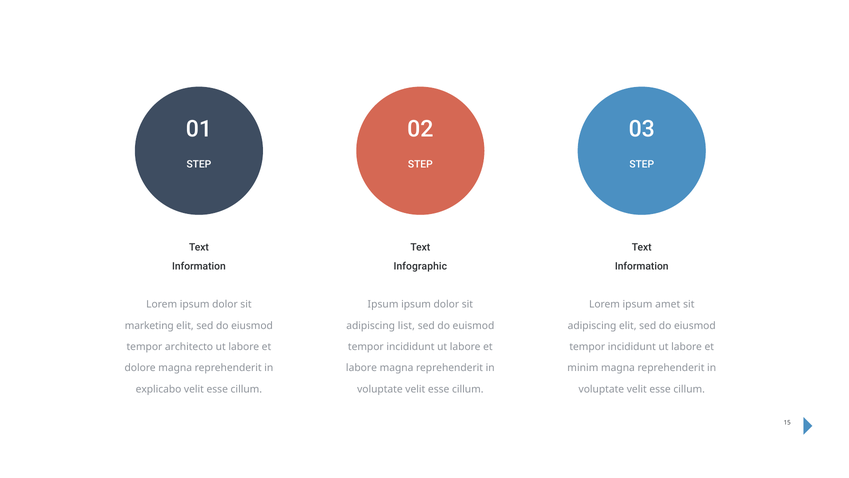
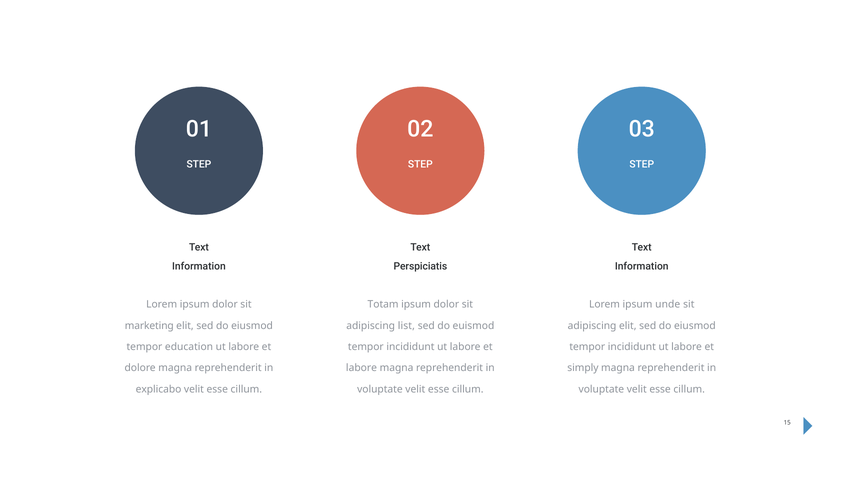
Infographic: Infographic -> Perspiciatis
Ipsum at (383, 304): Ipsum -> Totam
amet: amet -> unde
architecto: architecto -> education
minim: minim -> simply
